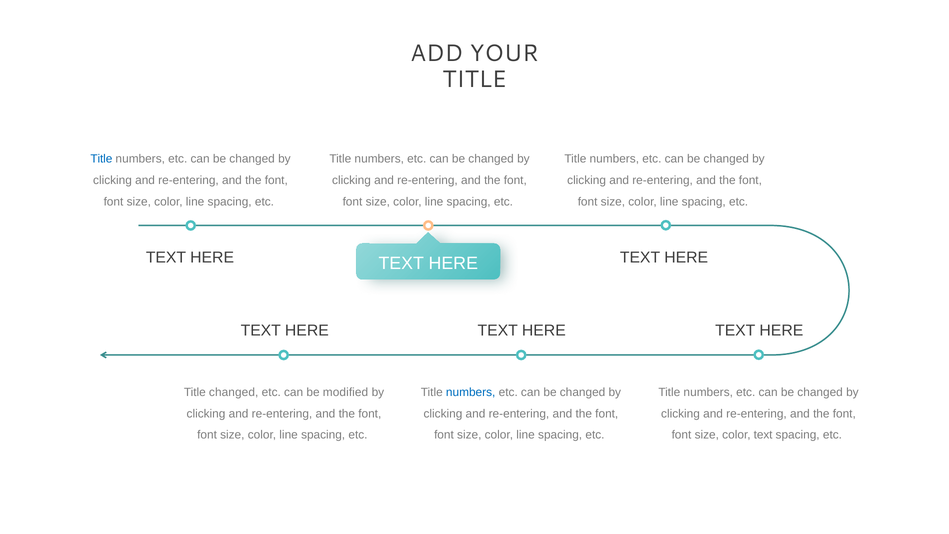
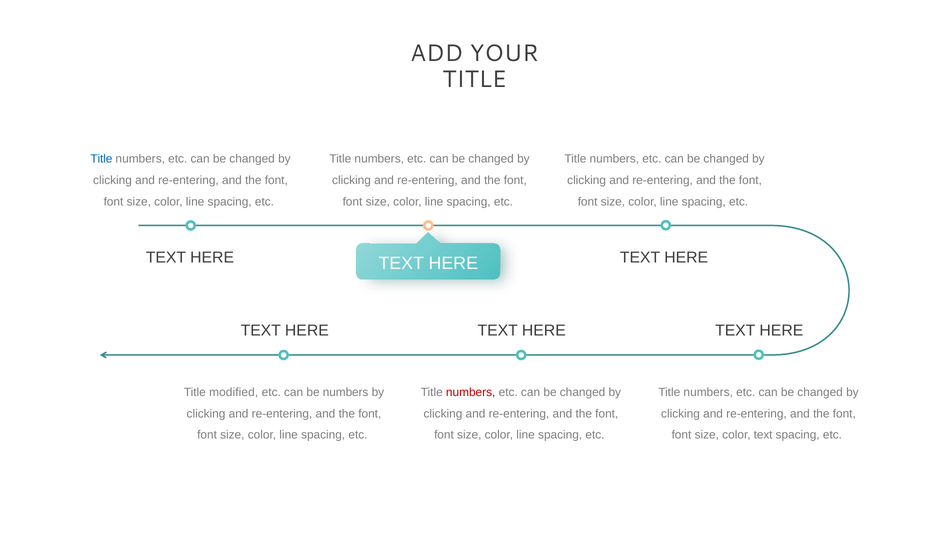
Title changed: changed -> modified
be modified: modified -> numbers
numbers at (471, 392) colour: blue -> red
